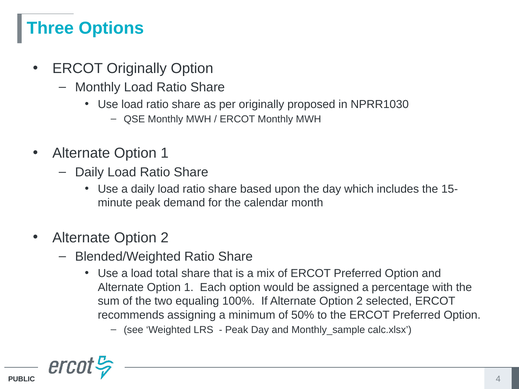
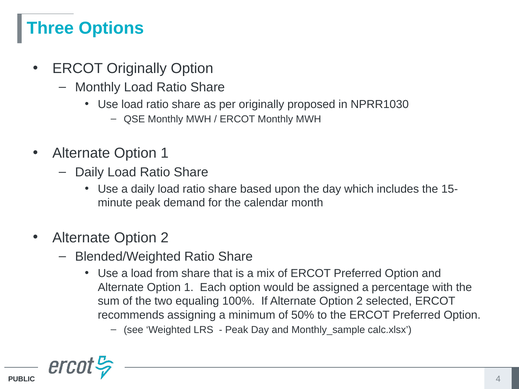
total: total -> from
